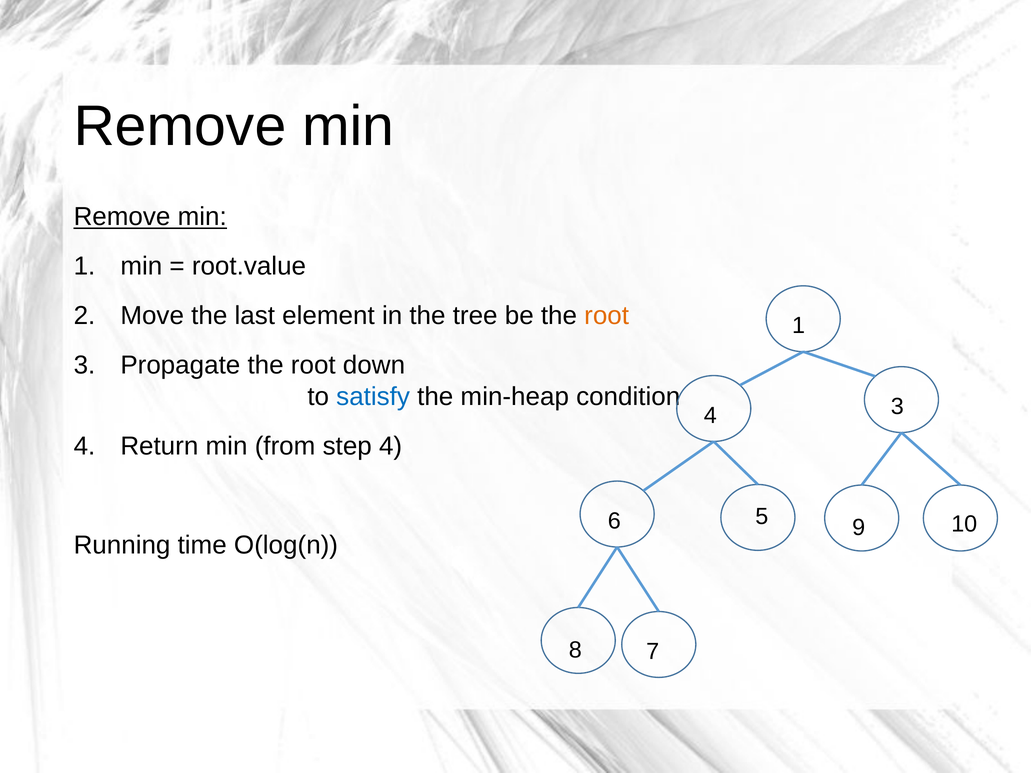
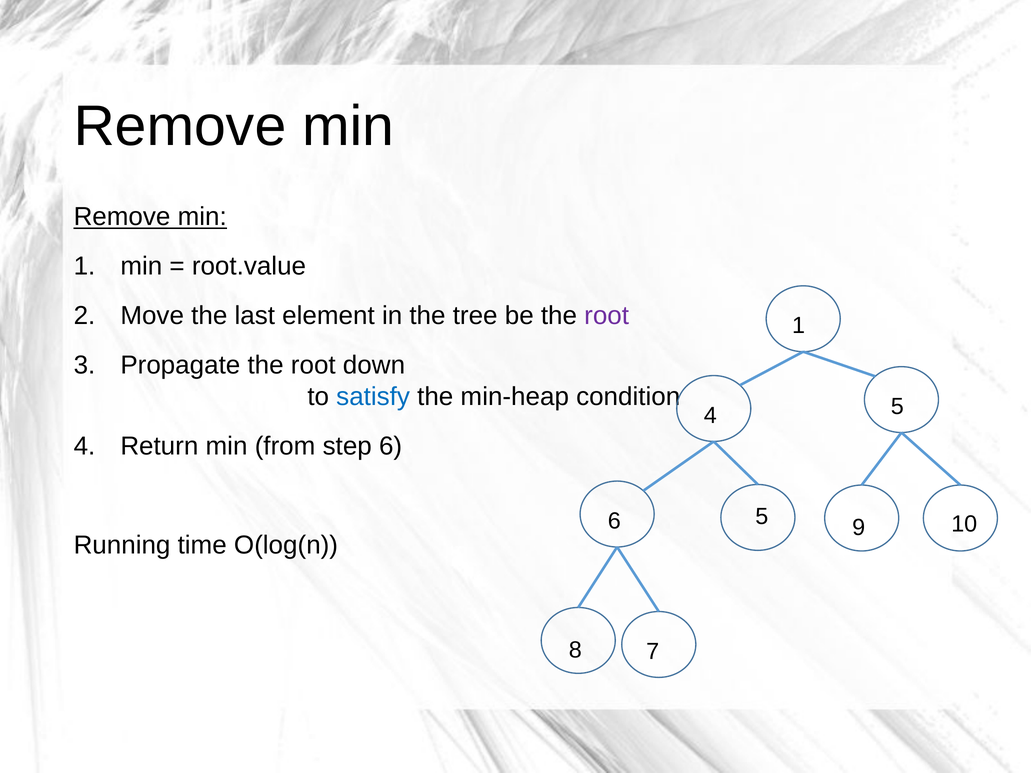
root at (607, 316) colour: orange -> purple
4 3: 3 -> 5
step 4: 4 -> 6
